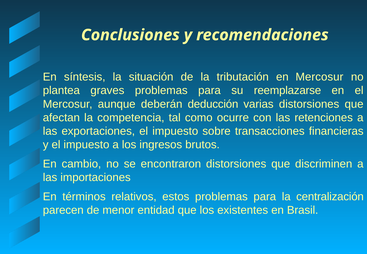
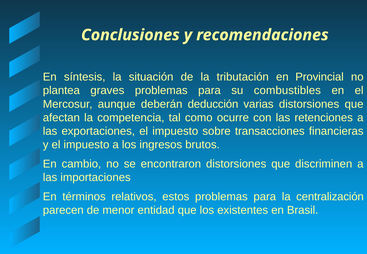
en Mercosur: Mercosur -> Provincial
reemplazarse: reemplazarse -> combustibles
